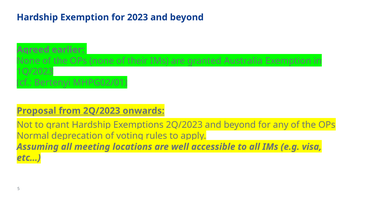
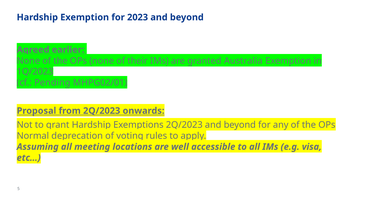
Bertenyi: Bertenyi -> Pending
